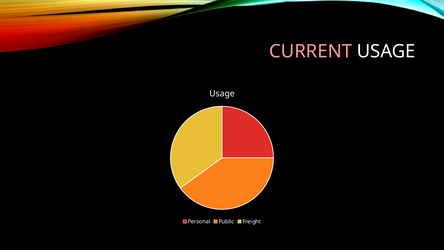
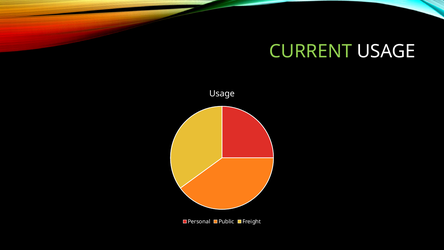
CURRENT colour: pink -> light green
